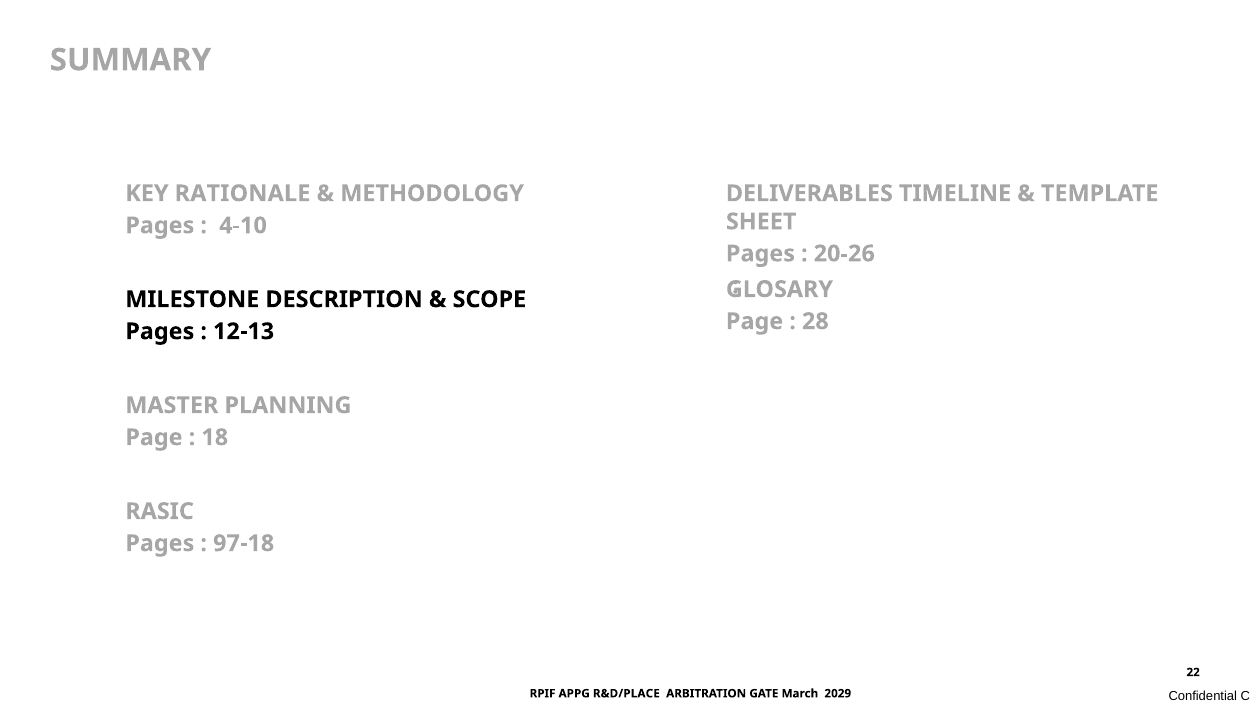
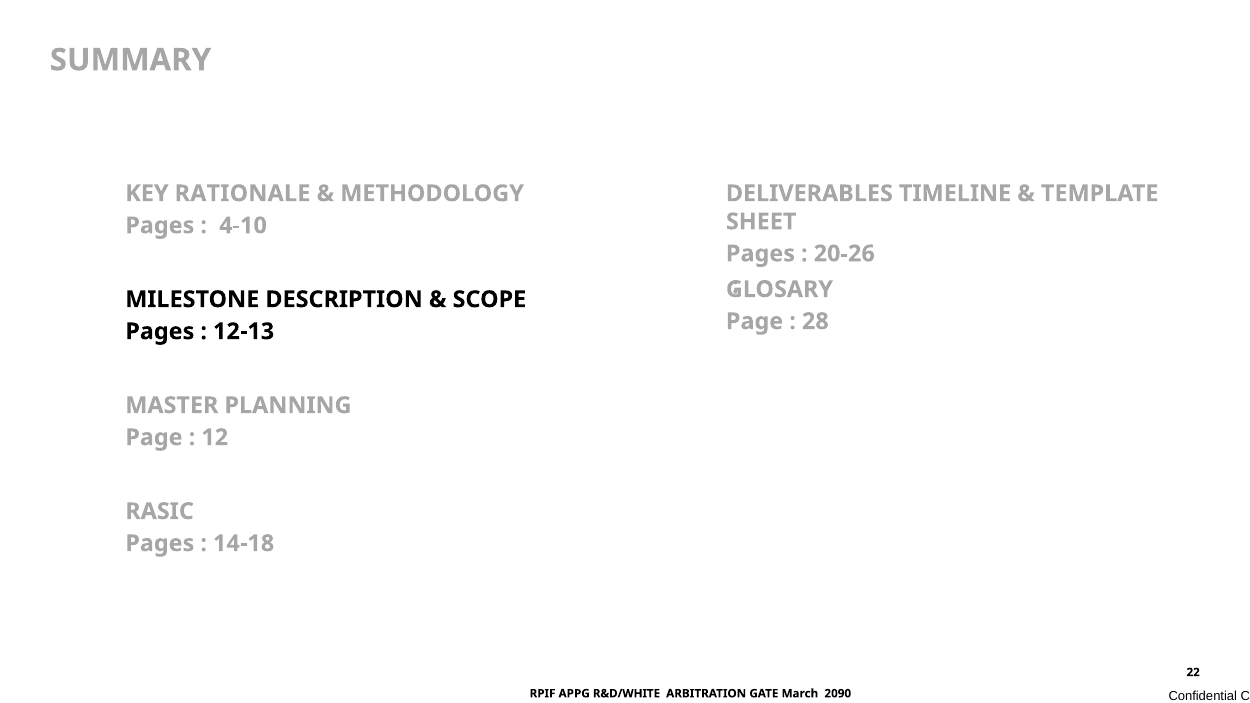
18: 18 -> 12
97-18: 97-18 -> 14-18
R&D/PLACE: R&D/PLACE -> R&D/WHITE
2029: 2029 -> 2090
